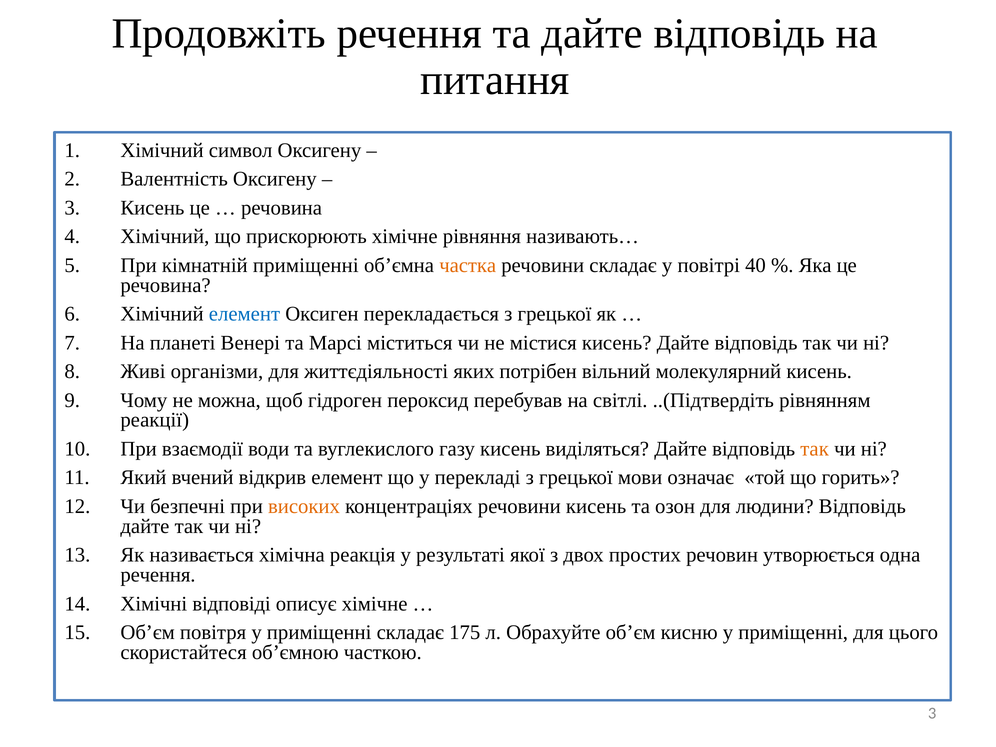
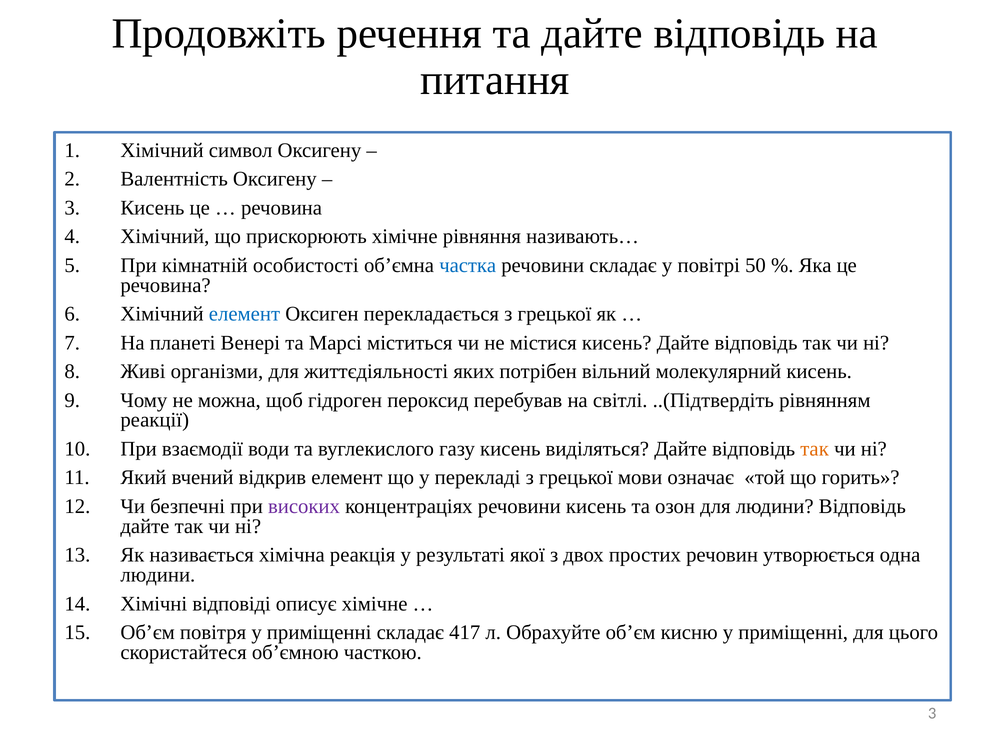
кімнатній приміщенні: приміщенні -> особистості
частка colour: orange -> blue
40: 40 -> 50
високих colour: orange -> purple
речення at (158, 575): речення -> людини
175: 175 -> 417
